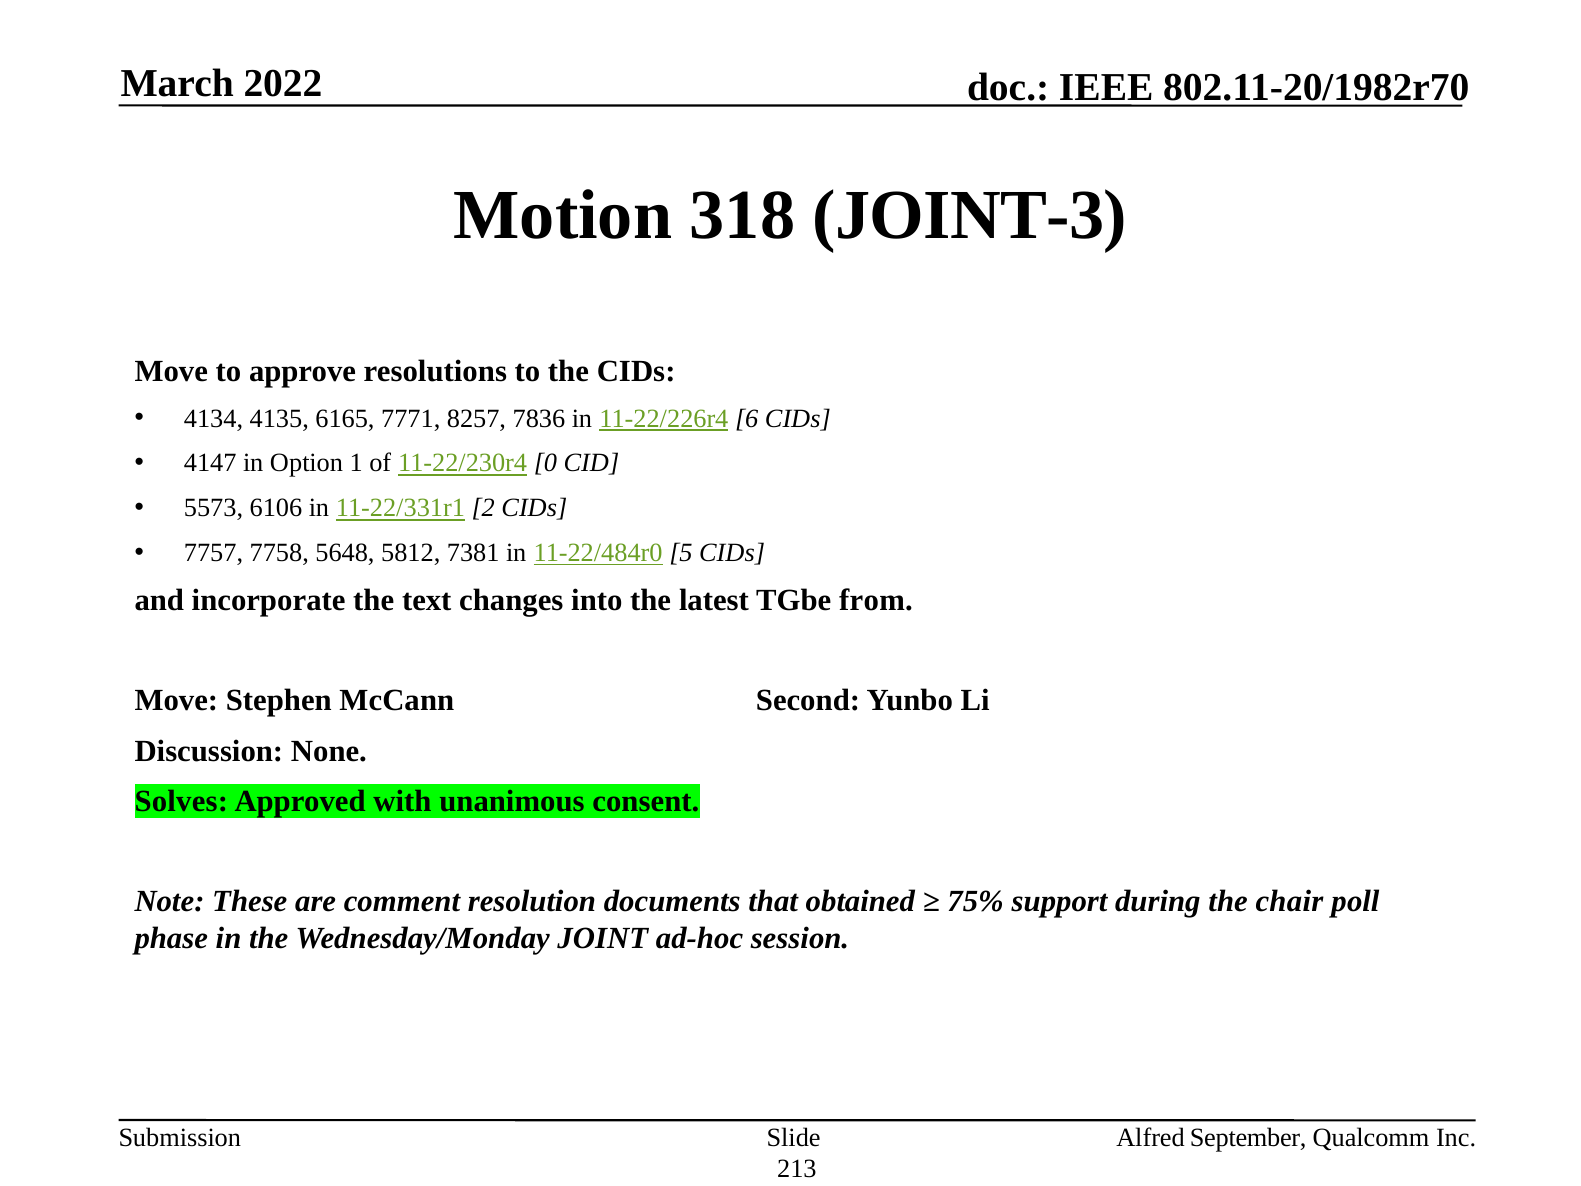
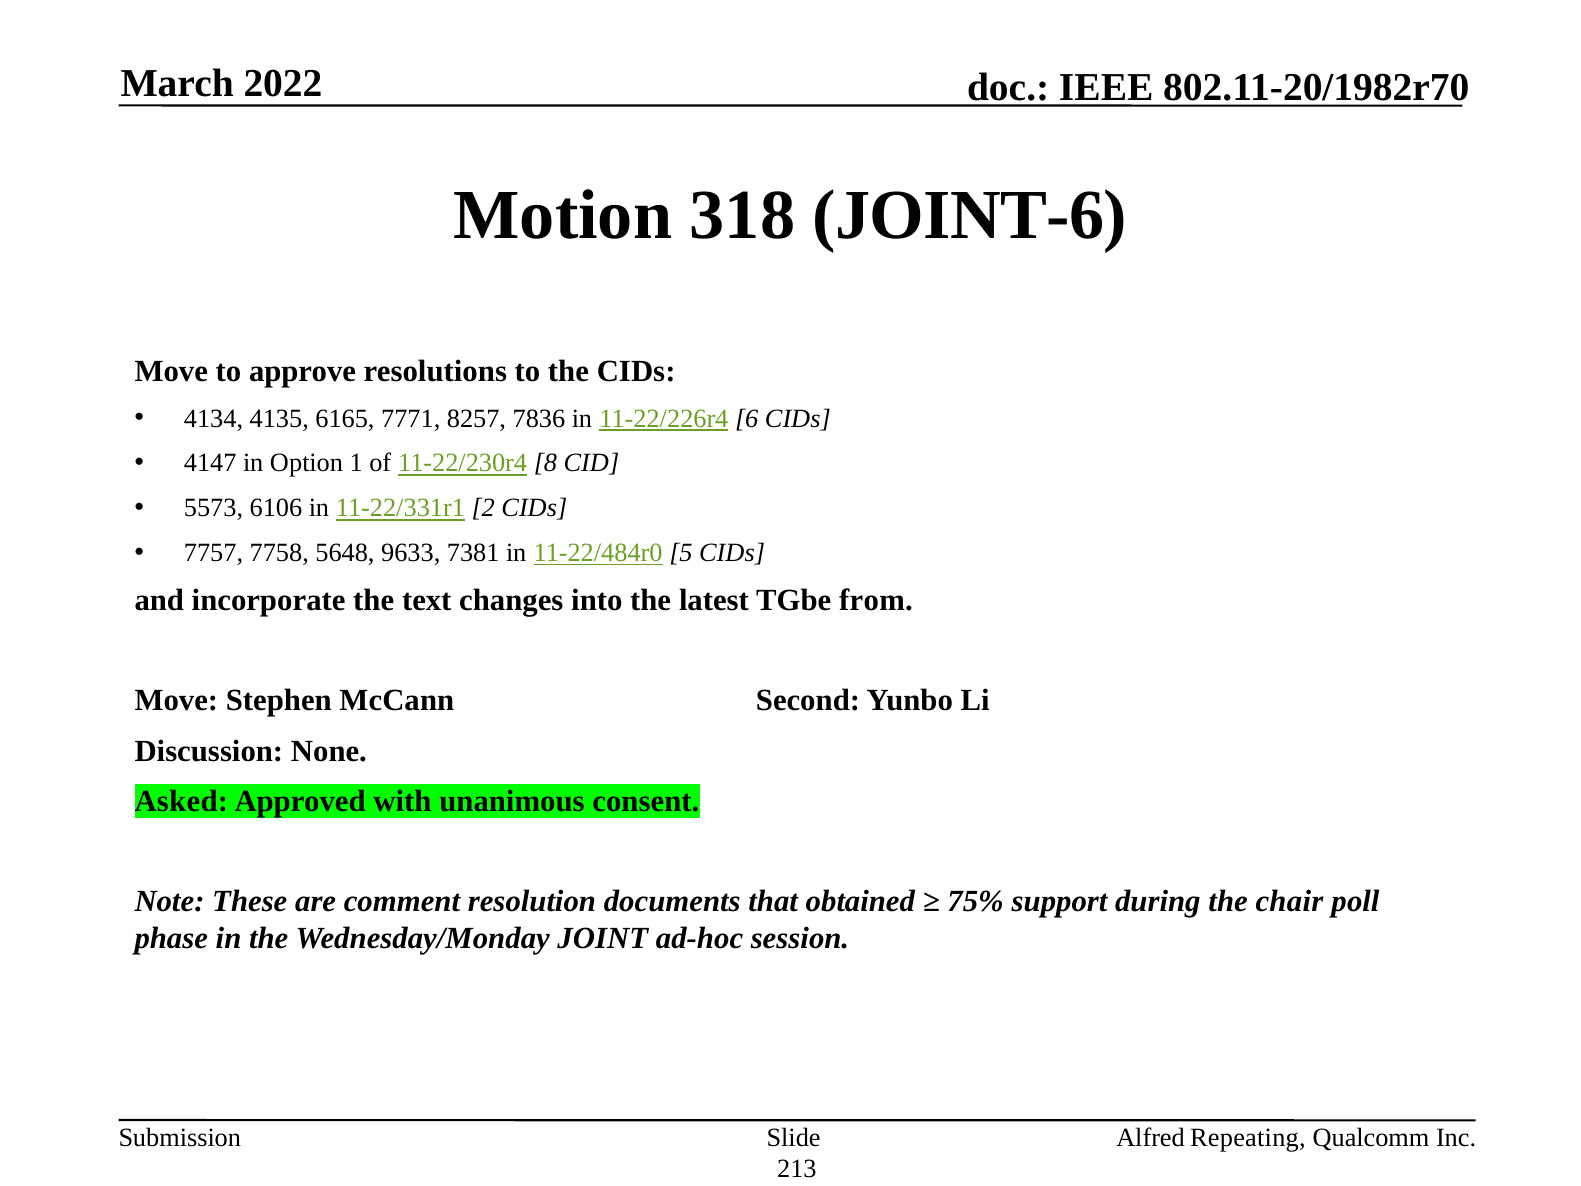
JOINT-3: JOINT-3 -> JOINT-6
0: 0 -> 8
5812: 5812 -> 9633
Solves: Solves -> Asked
September: September -> Repeating
